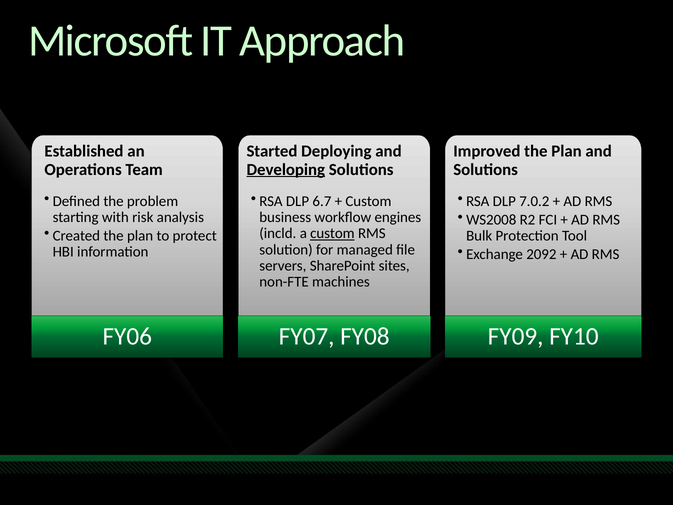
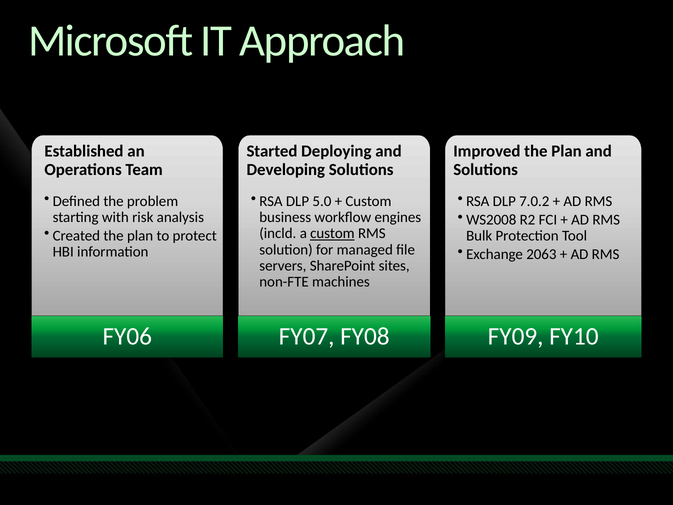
Developing underline: present -> none
6.7: 6.7 -> 5.0
2092: 2092 -> 2063
